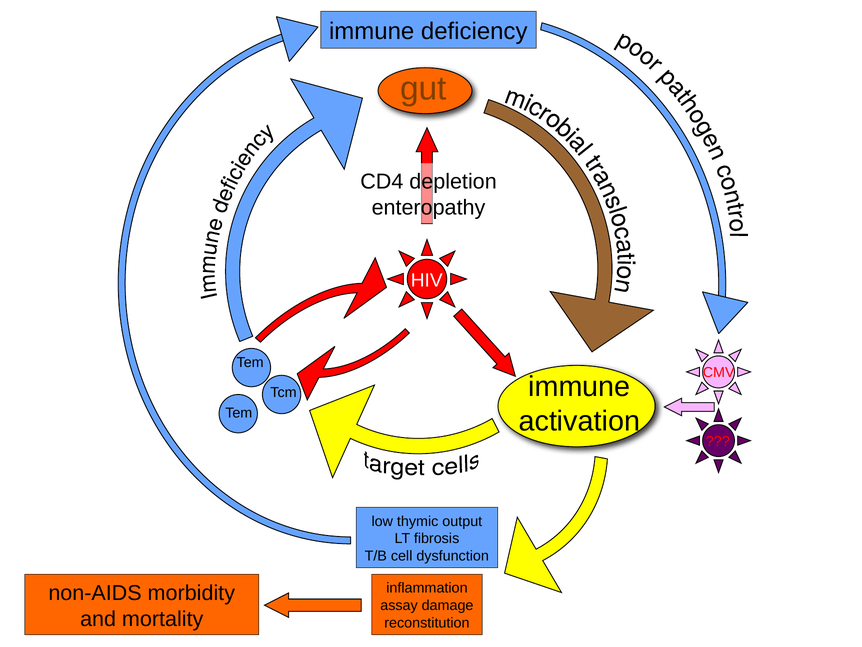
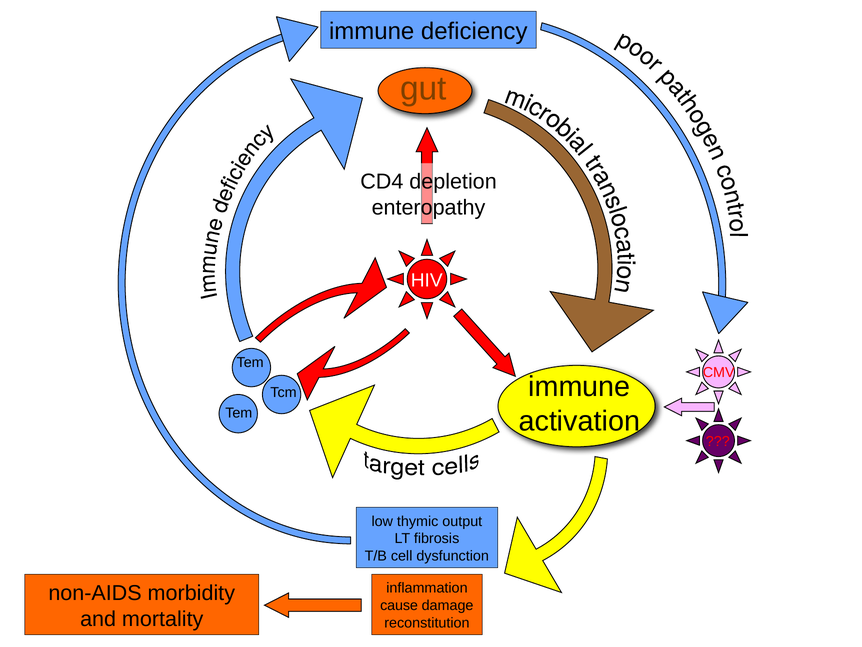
assay: assay -> cause
